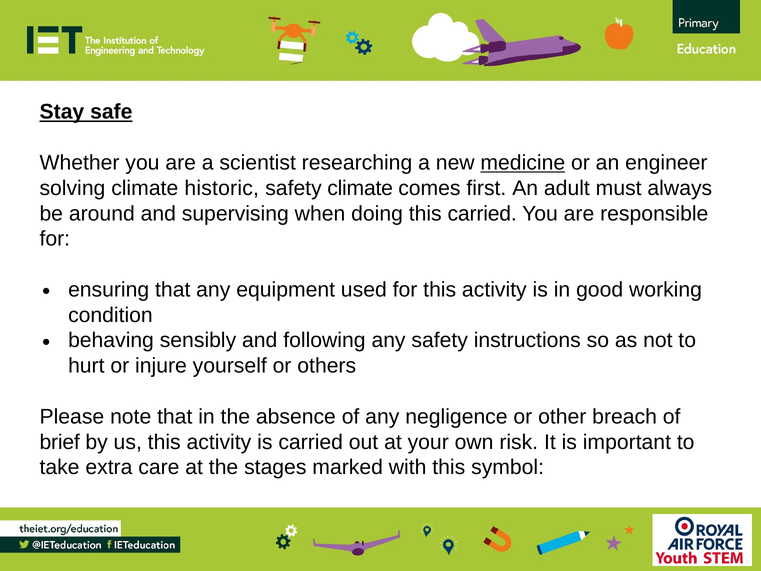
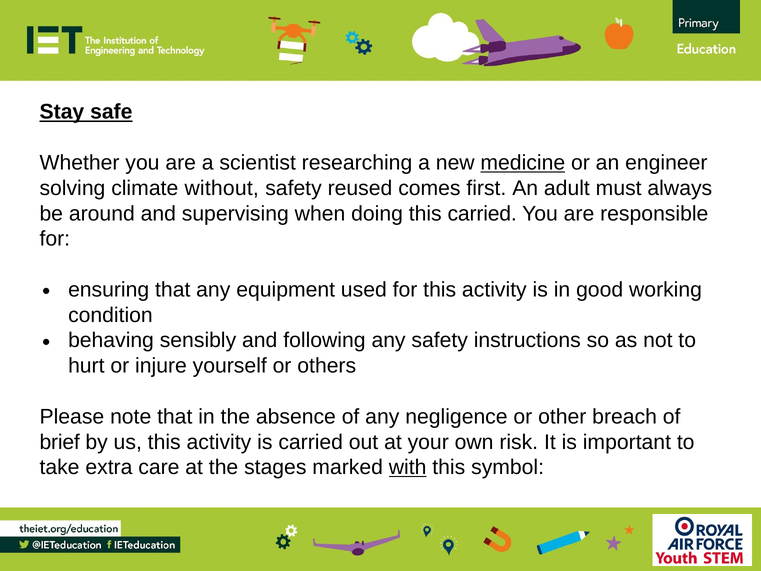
historic: historic -> without
safety climate: climate -> reused
with underline: none -> present
